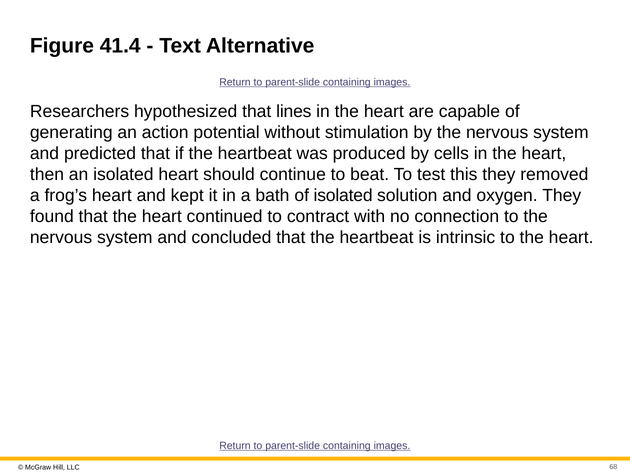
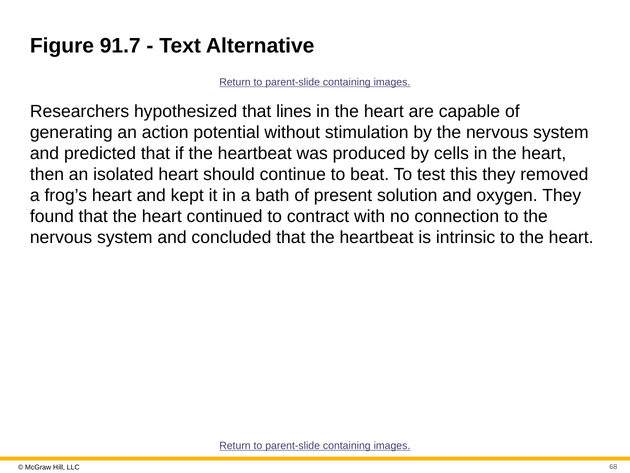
41.4: 41.4 -> 91.7
of isolated: isolated -> present
